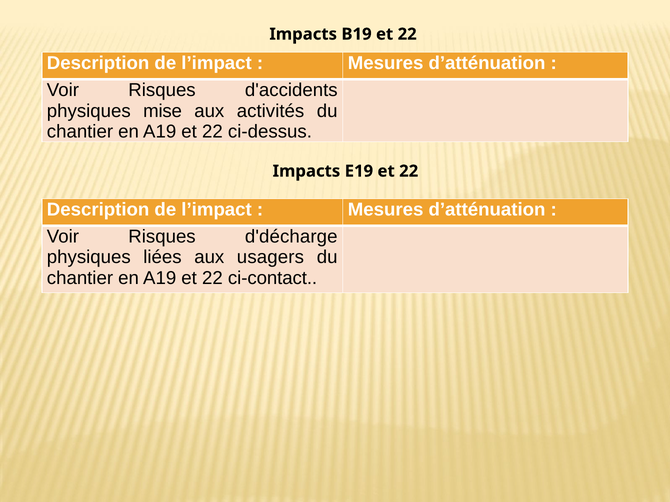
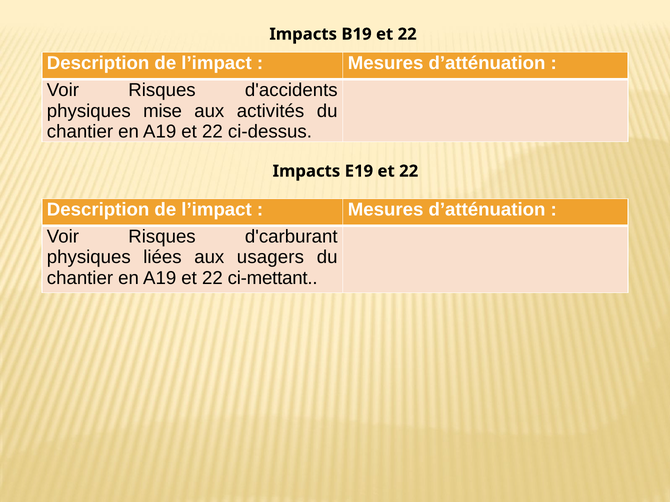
d'décharge: d'décharge -> d'carburant
ci-contact: ci-contact -> ci-mettant
